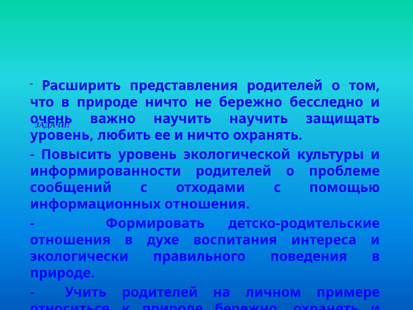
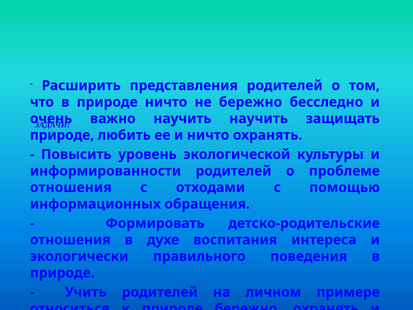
уровень at (62, 135): уровень -> природе
сообщений at (71, 187): сообщений -> отношения
информационных отношения: отношения -> обращения
